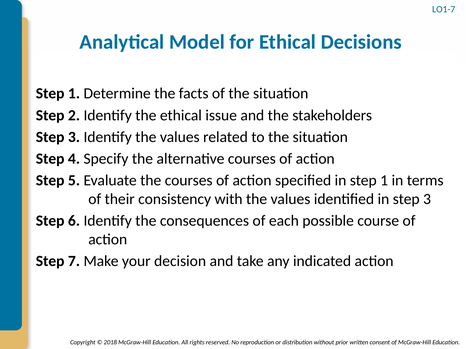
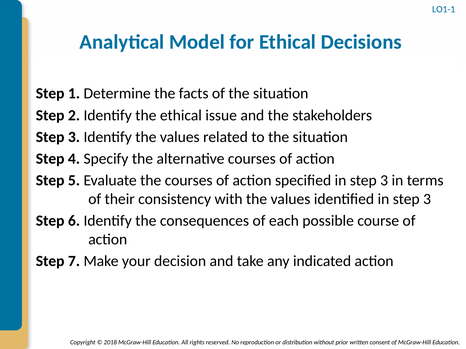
LO1-7: LO1-7 -> LO1-1
specified in step 1: 1 -> 3
